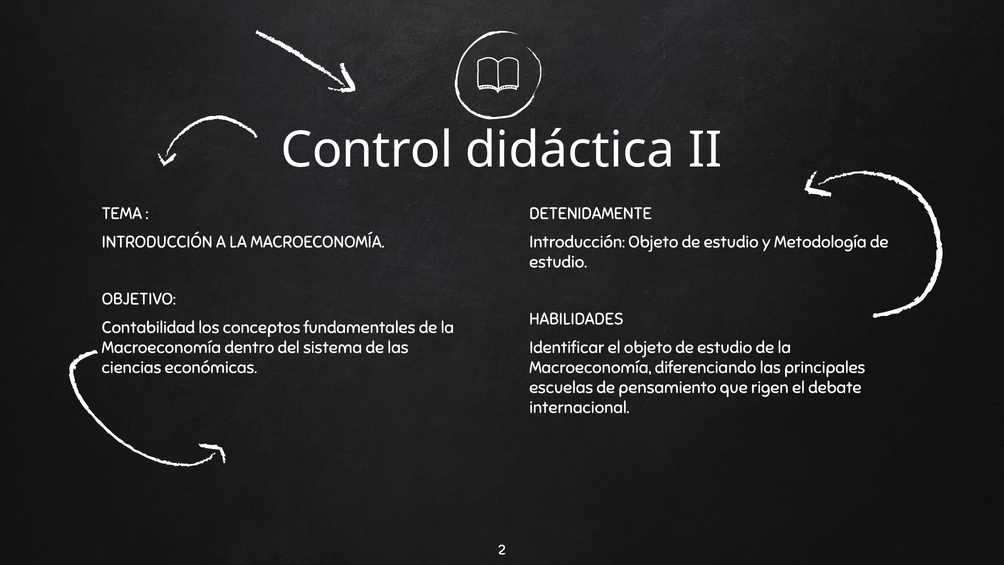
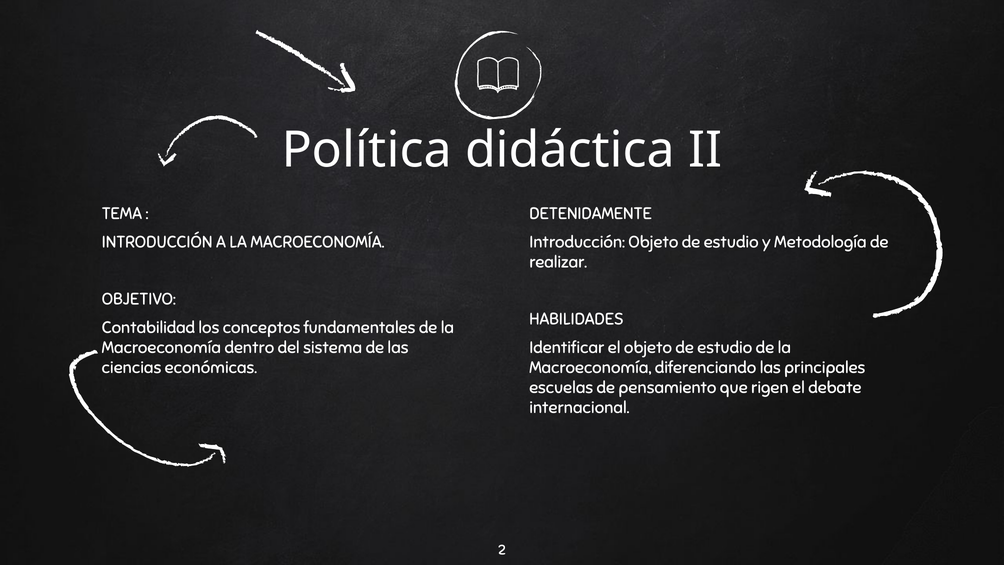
Control: Control -> Política
estudio at (558, 262): estudio -> realizar
